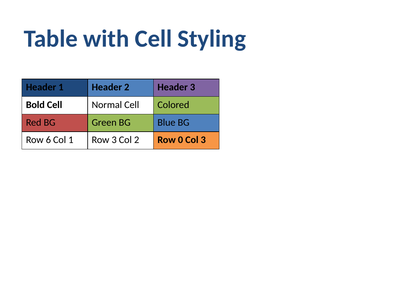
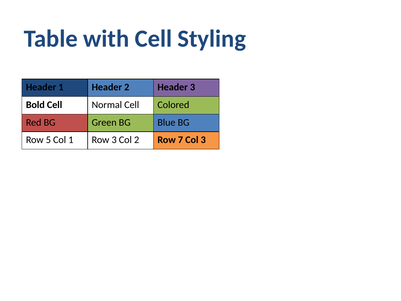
6: 6 -> 5
0: 0 -> 7
